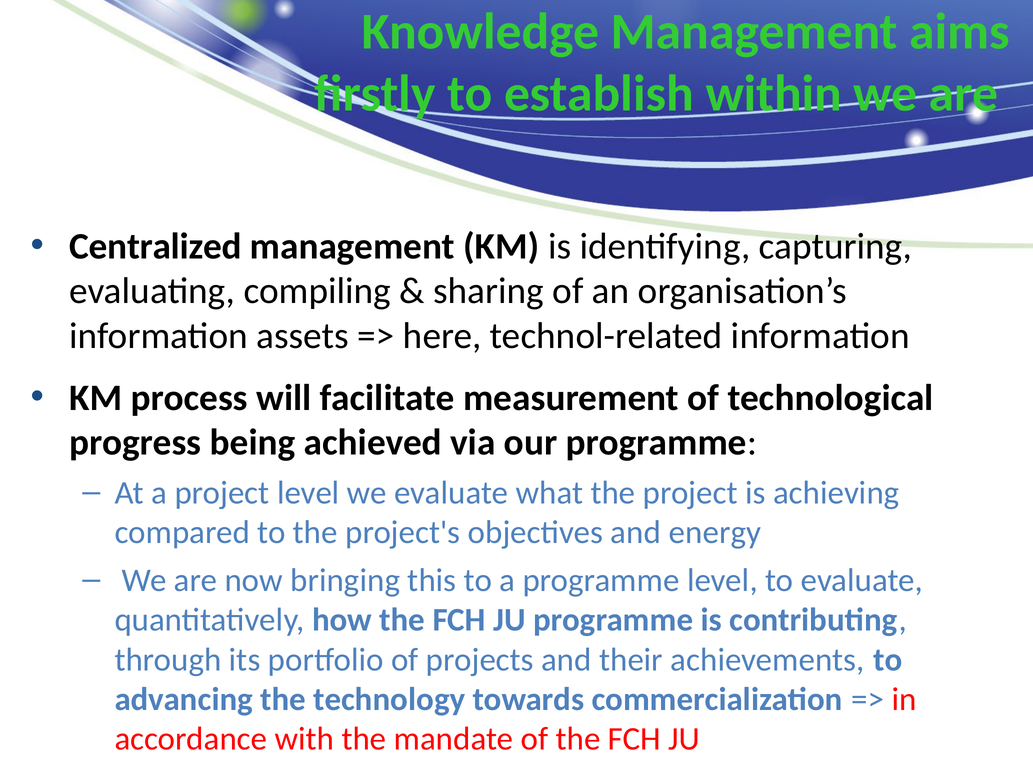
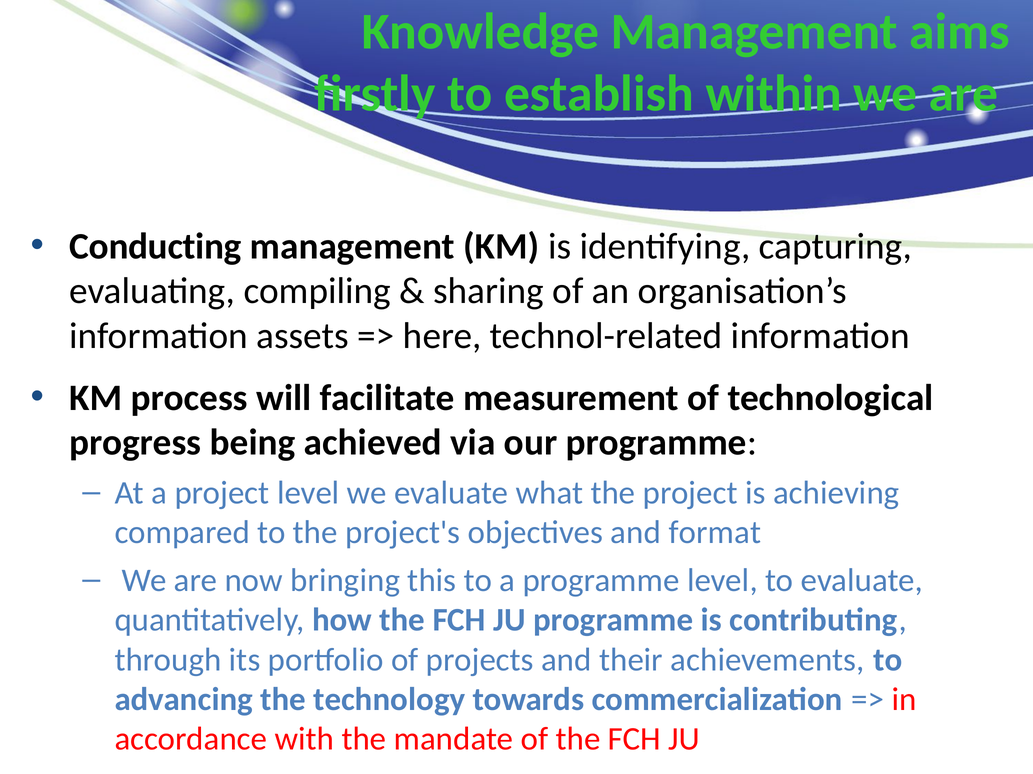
Centralized: Centralized -> Conducting
energy: energy -> format
